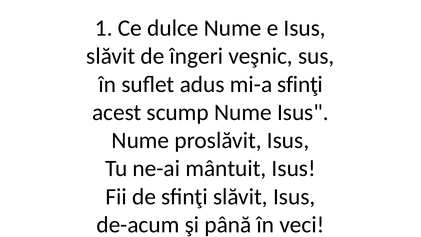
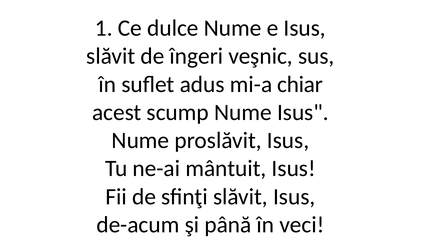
mi-a sfinţi: sfinţi -> chiar
